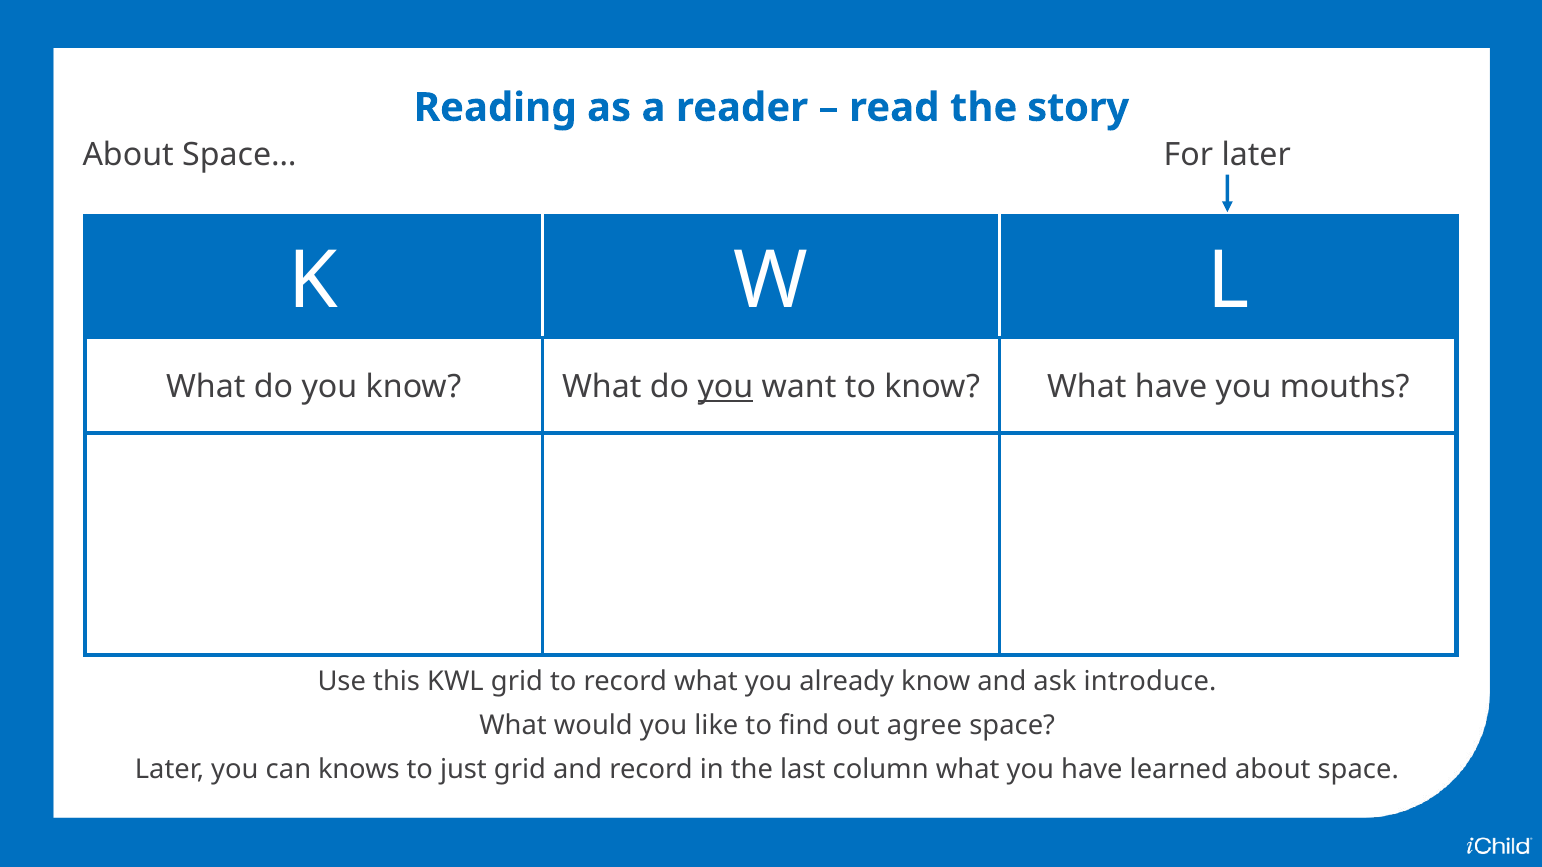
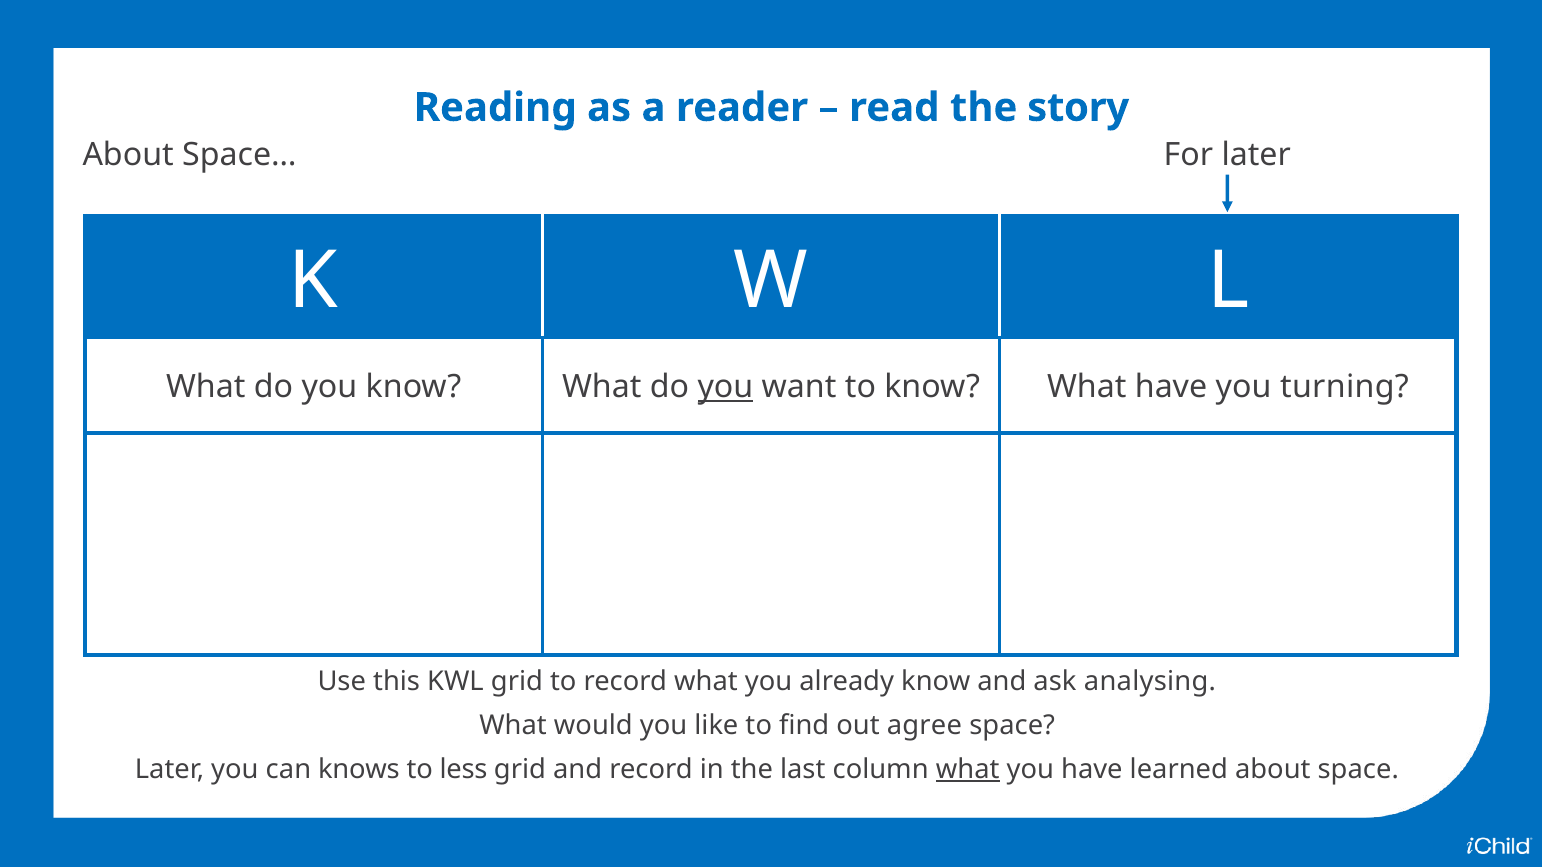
mouths: mouths -> turning
introduce: introduce -> analysing
just: just -> less
what at (968, 769) underline: none -> present
